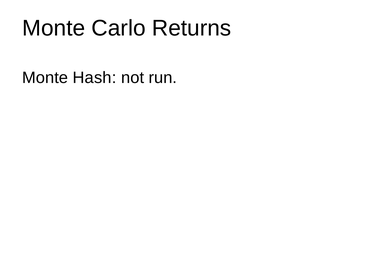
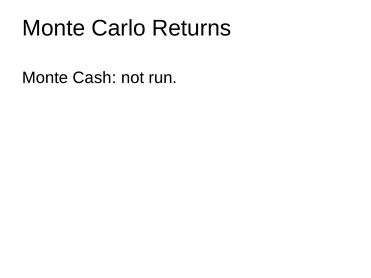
Hash: Hash -> Cash
